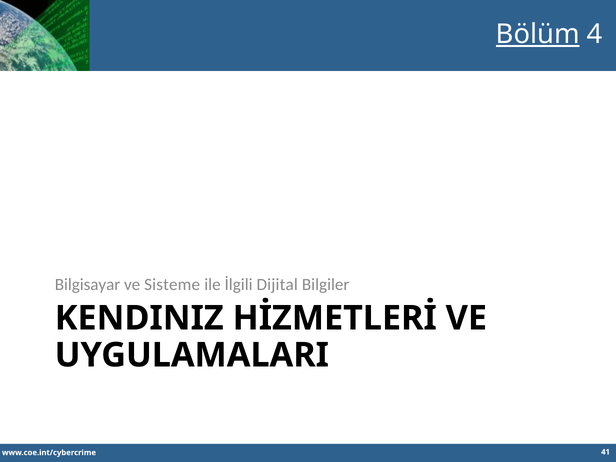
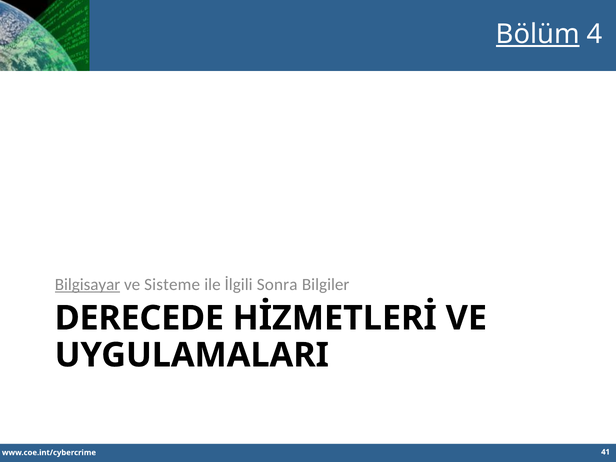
Bilgisayar underline: none -> present
Dijital: Dijital -> Sonra
KENDINIZ: KENDINIZ -> DERECEDE
